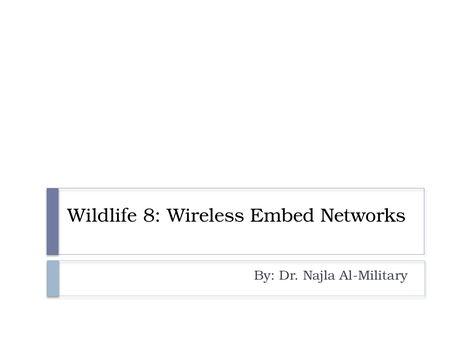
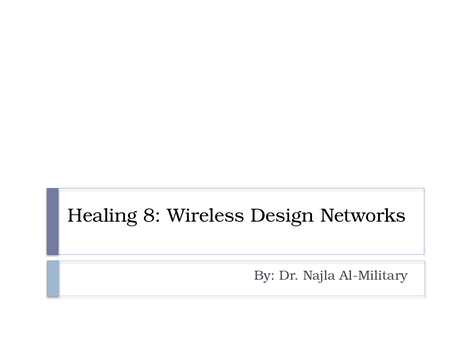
Wildlife: Wildlife -> Healing
Embed: Embed -> Design
